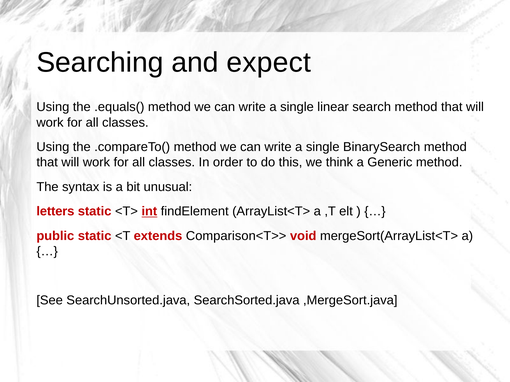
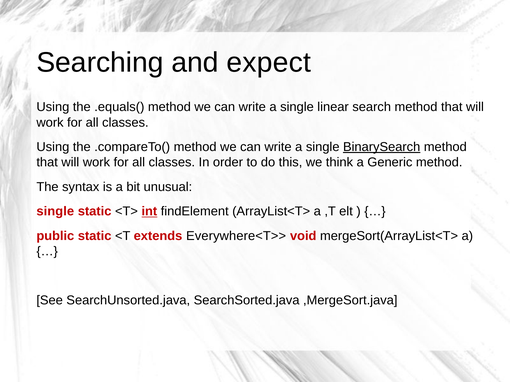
BinarySearch underline: none -> present
letters at (55, 212): letters -> single
Comparison<T>>: Comparison<T>> -> Everywhere<T>>
